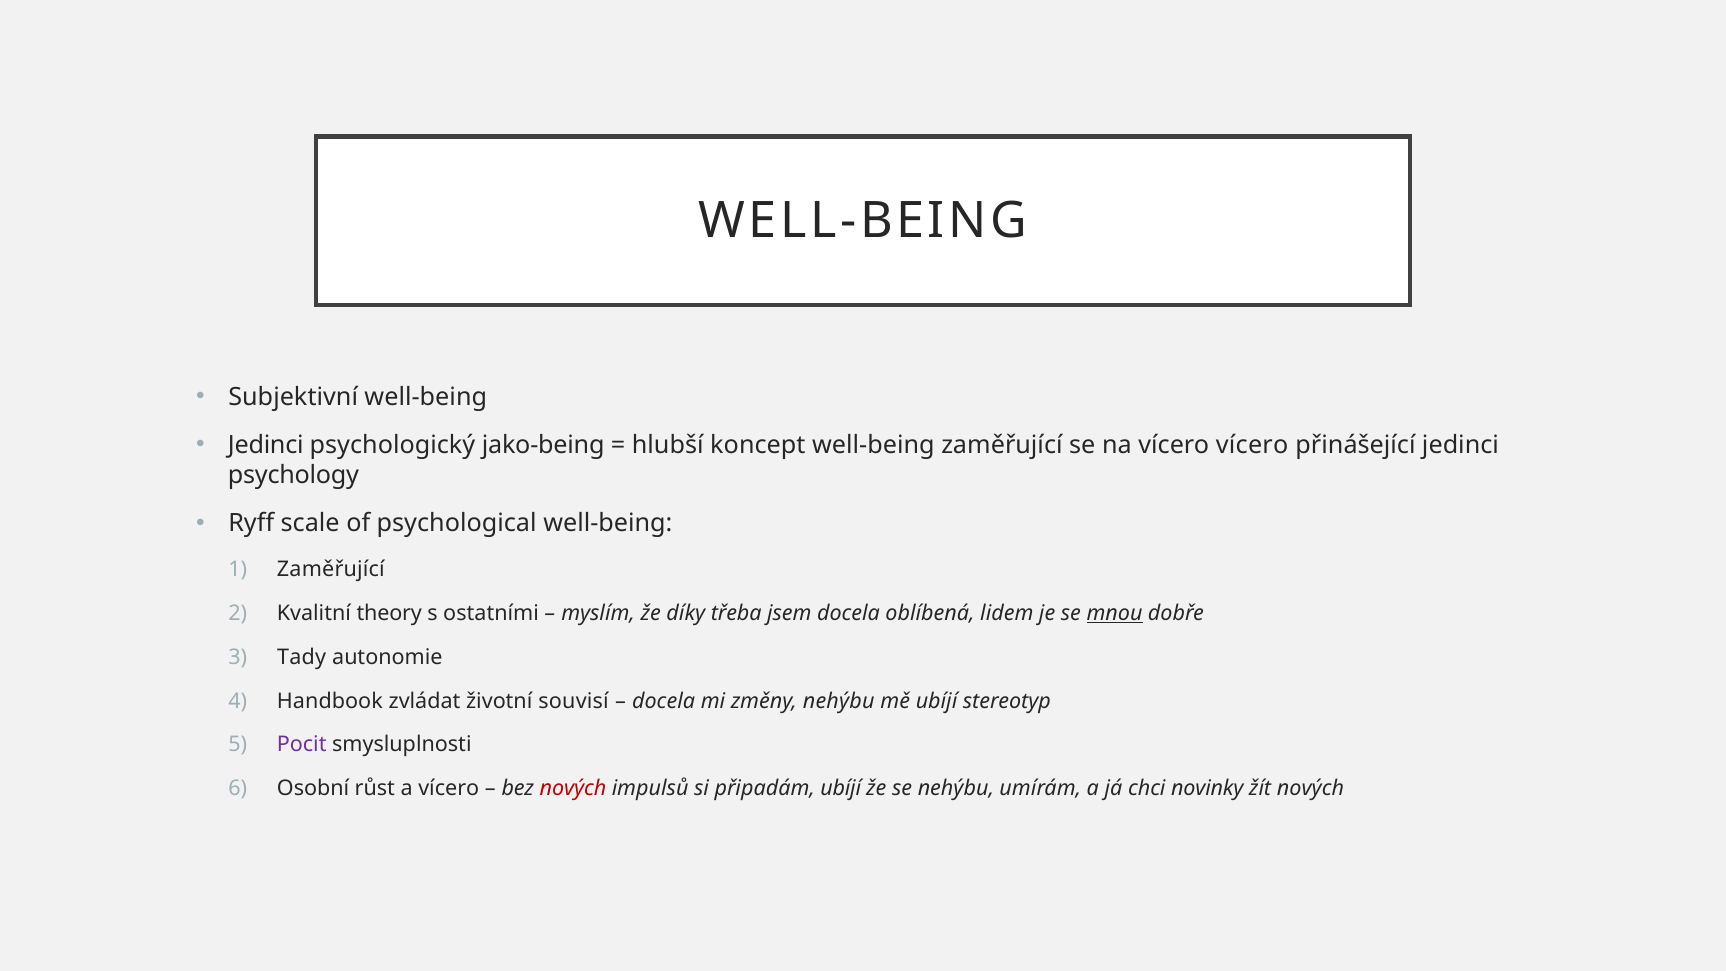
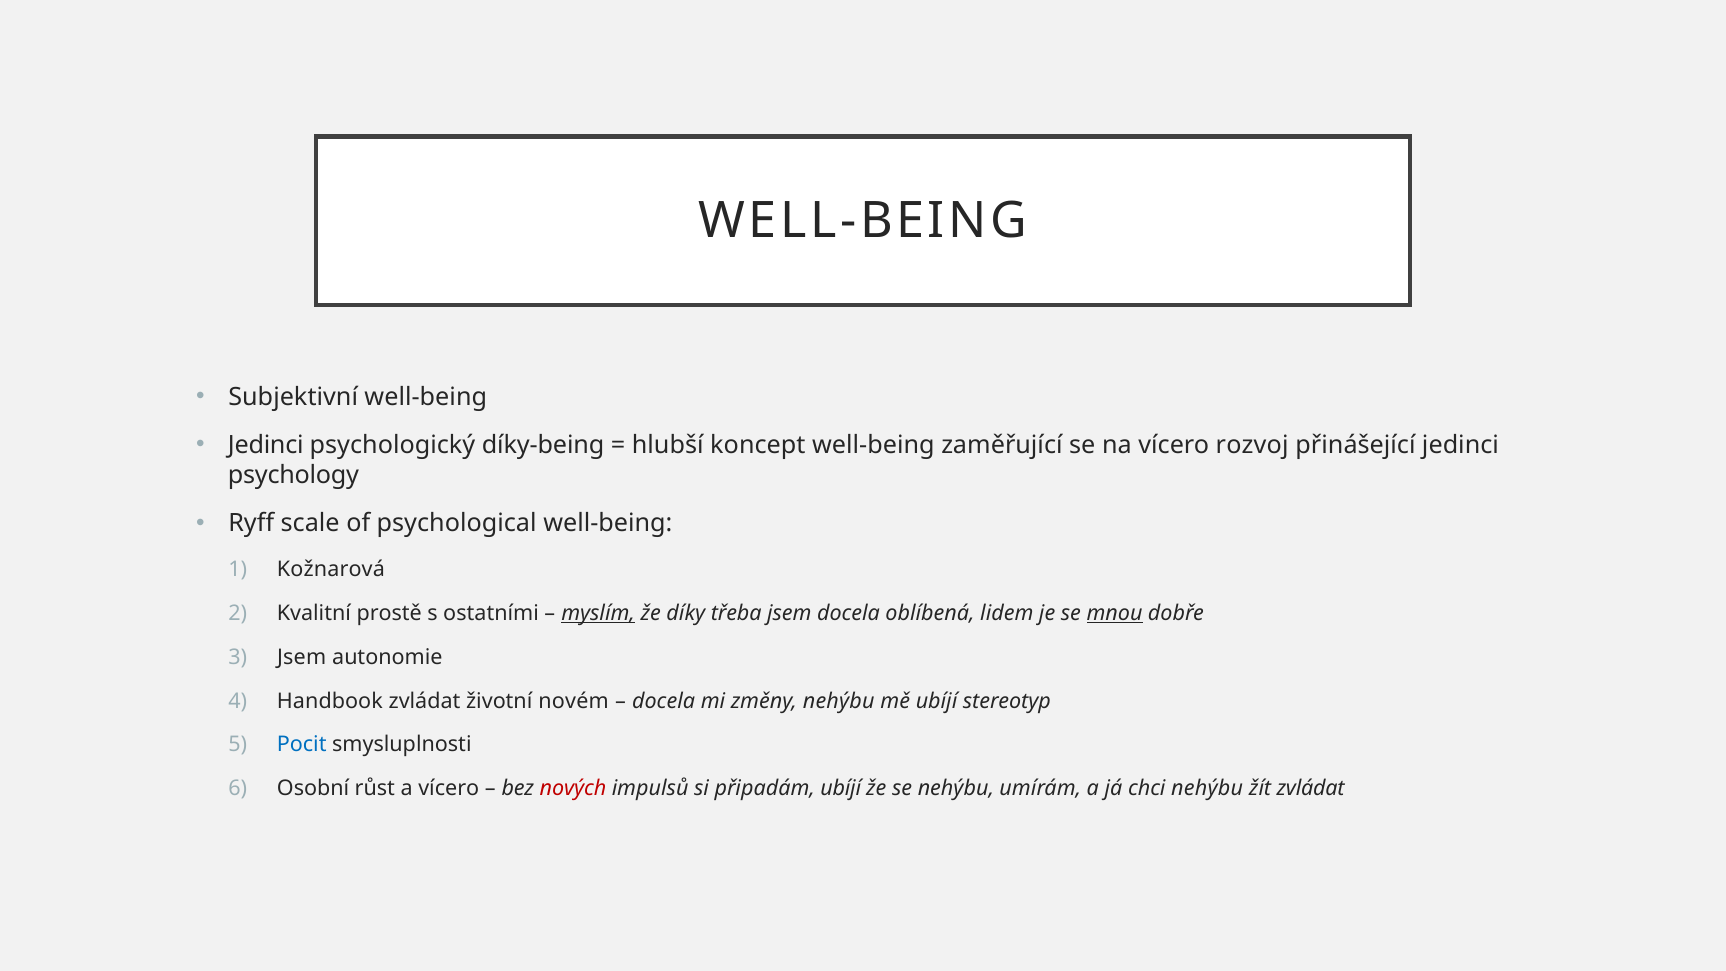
jako-being: jako-being -> díky-being
vícero vícero: vícero -> rozvoj
Zaměřující at (331, 569): Zaměřující -> Kožnarová
theory: theory -> prostě
myslím underline: none -> present
Tady at (302, 657): Tady -> Jsem
souvisí: souvisí -> novém
Pocit colour: purple -> blue
chci novinky: novinky -> nehýbu
žít nových: nových -> zvládat
